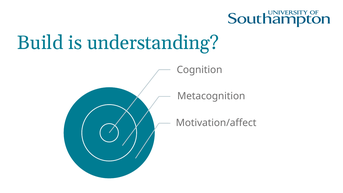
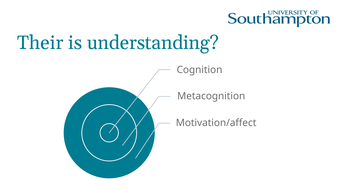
Build: Build -> Their
